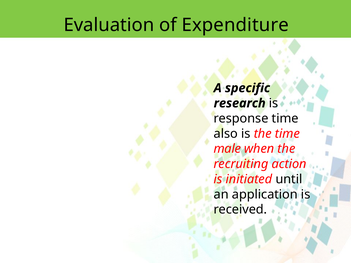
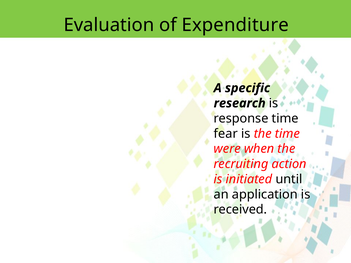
also: also -> fear
male: male -> were
